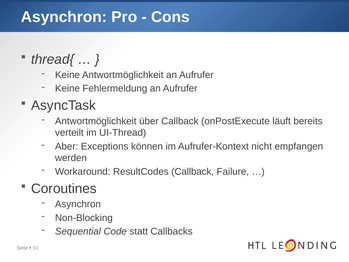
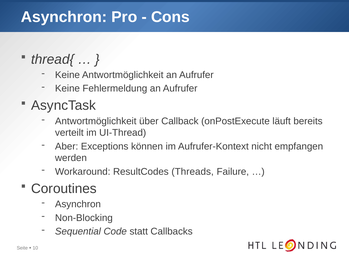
ResultCodes Callback: Callback -> Threads
